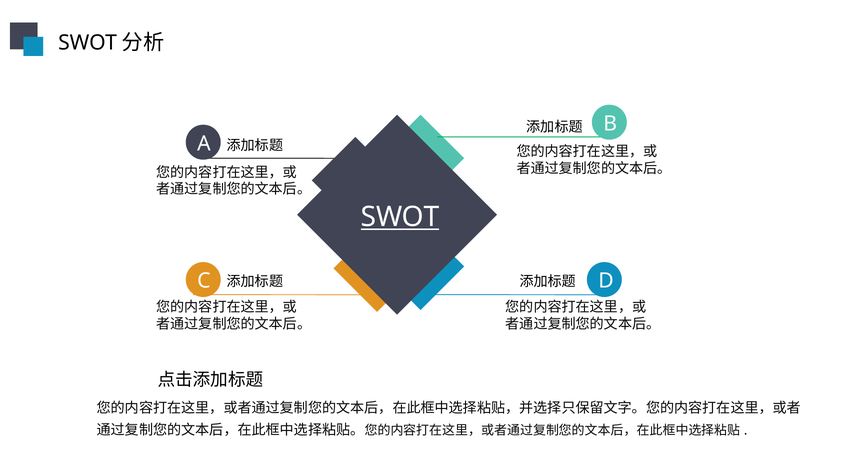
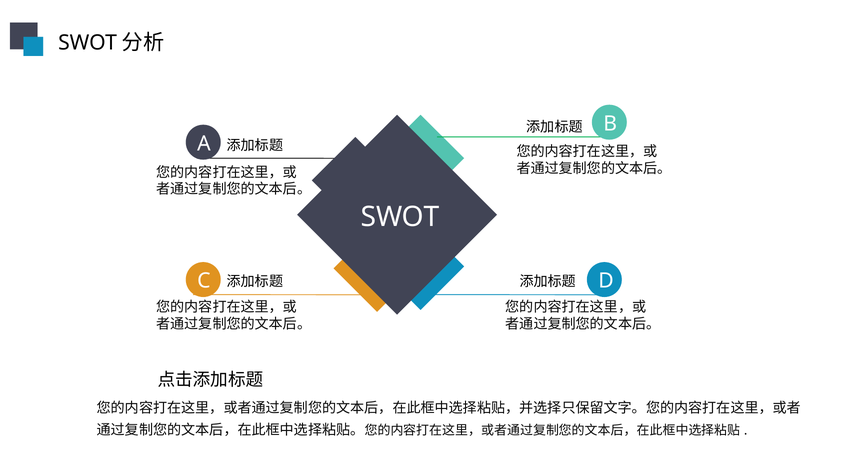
SWOT underline: present -> none
